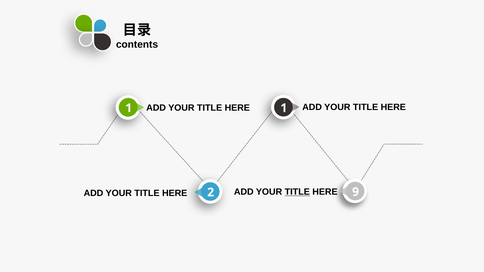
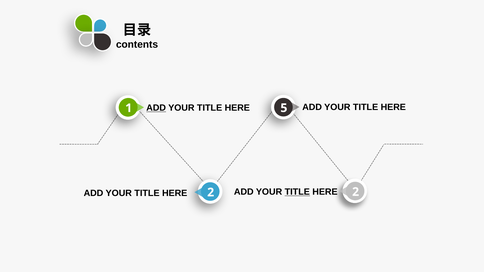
ADD at (156, 108) underline: none -> present
HERE 1: 1 -> 5
9 at (356, 192): 9 -> 2
